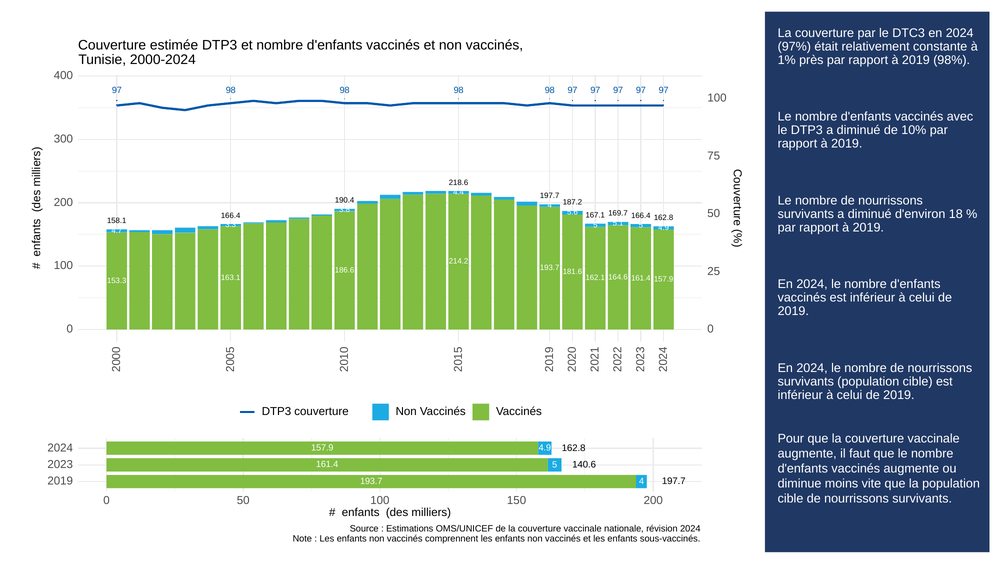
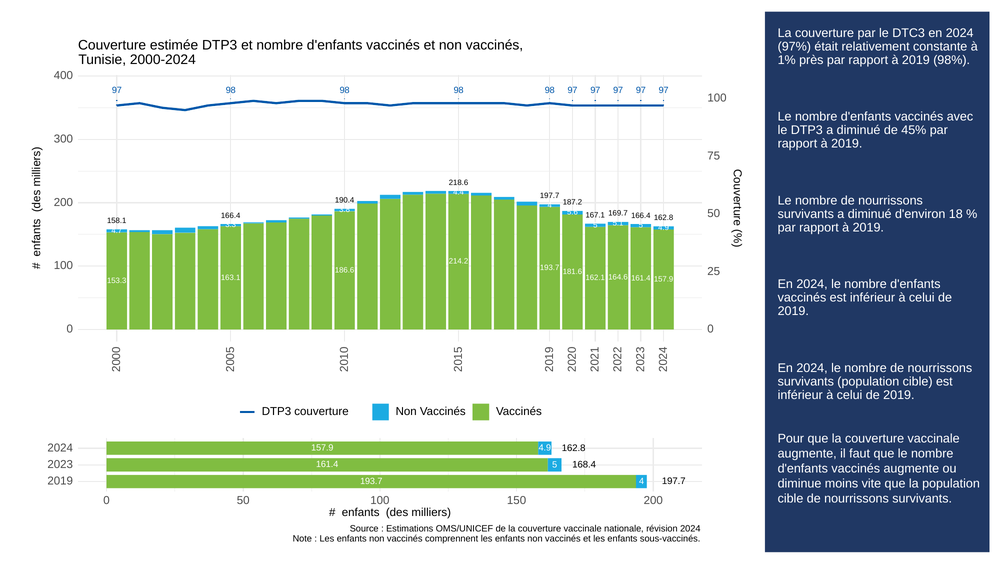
10%: 10% -> 45%
140.6: 140.6 -> 168.4
